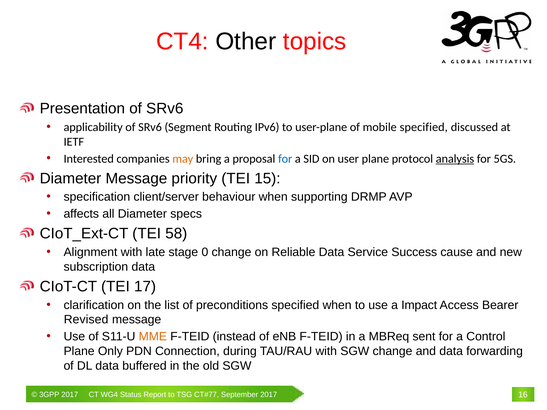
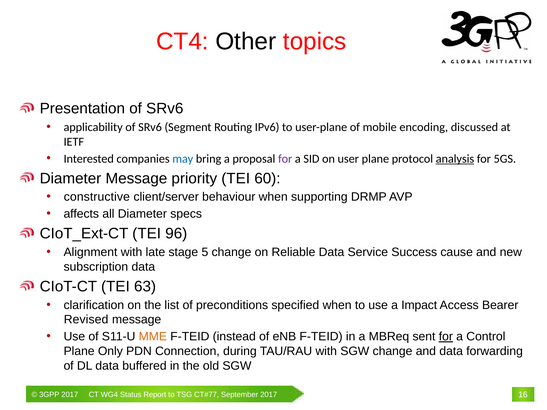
mobile specified: specified -> encoding
may colour: orange -> blue
for at (285, 159) colour: blue -> purple
15: 15 -> 60
specification: specification -> constructive
58: 58 -> 96
0: 0 -> 5
17: 17 -> 63
for at (446, 337) underline: none -> present
